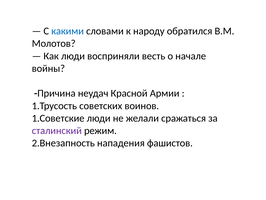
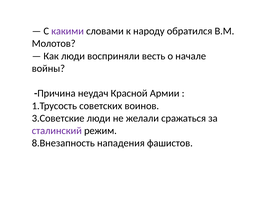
какими colour: blue -> purple
1.Советские: 1.Советские -> 3.Советские
2.Внезапность: 2.Внезапность -> 8.Внезапность
